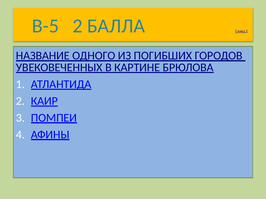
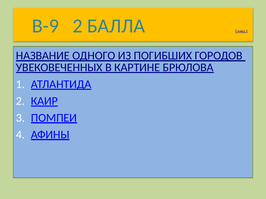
В-5: В-5 -> В-9
